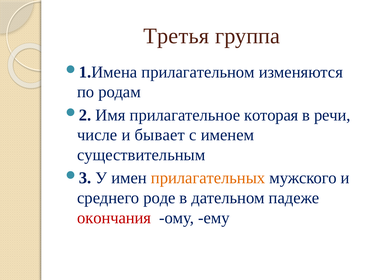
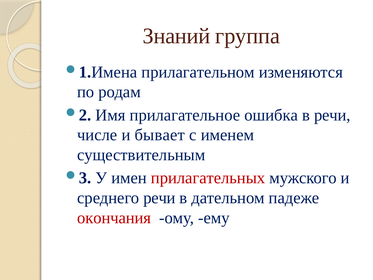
Третья: Третья -> Знаний
которая: которая -> ошибка
прилагательных colour: orange -> red
среднего роде: роде -> речи
